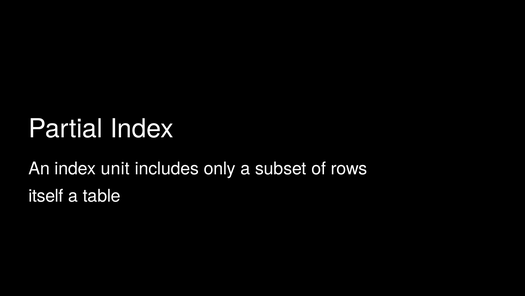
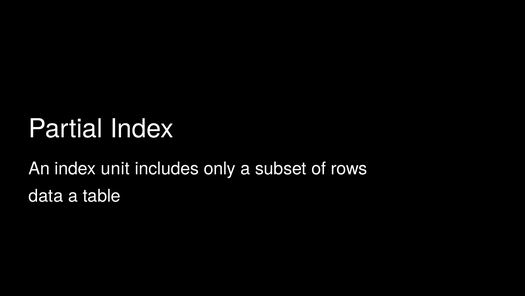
itself: itself -> data
